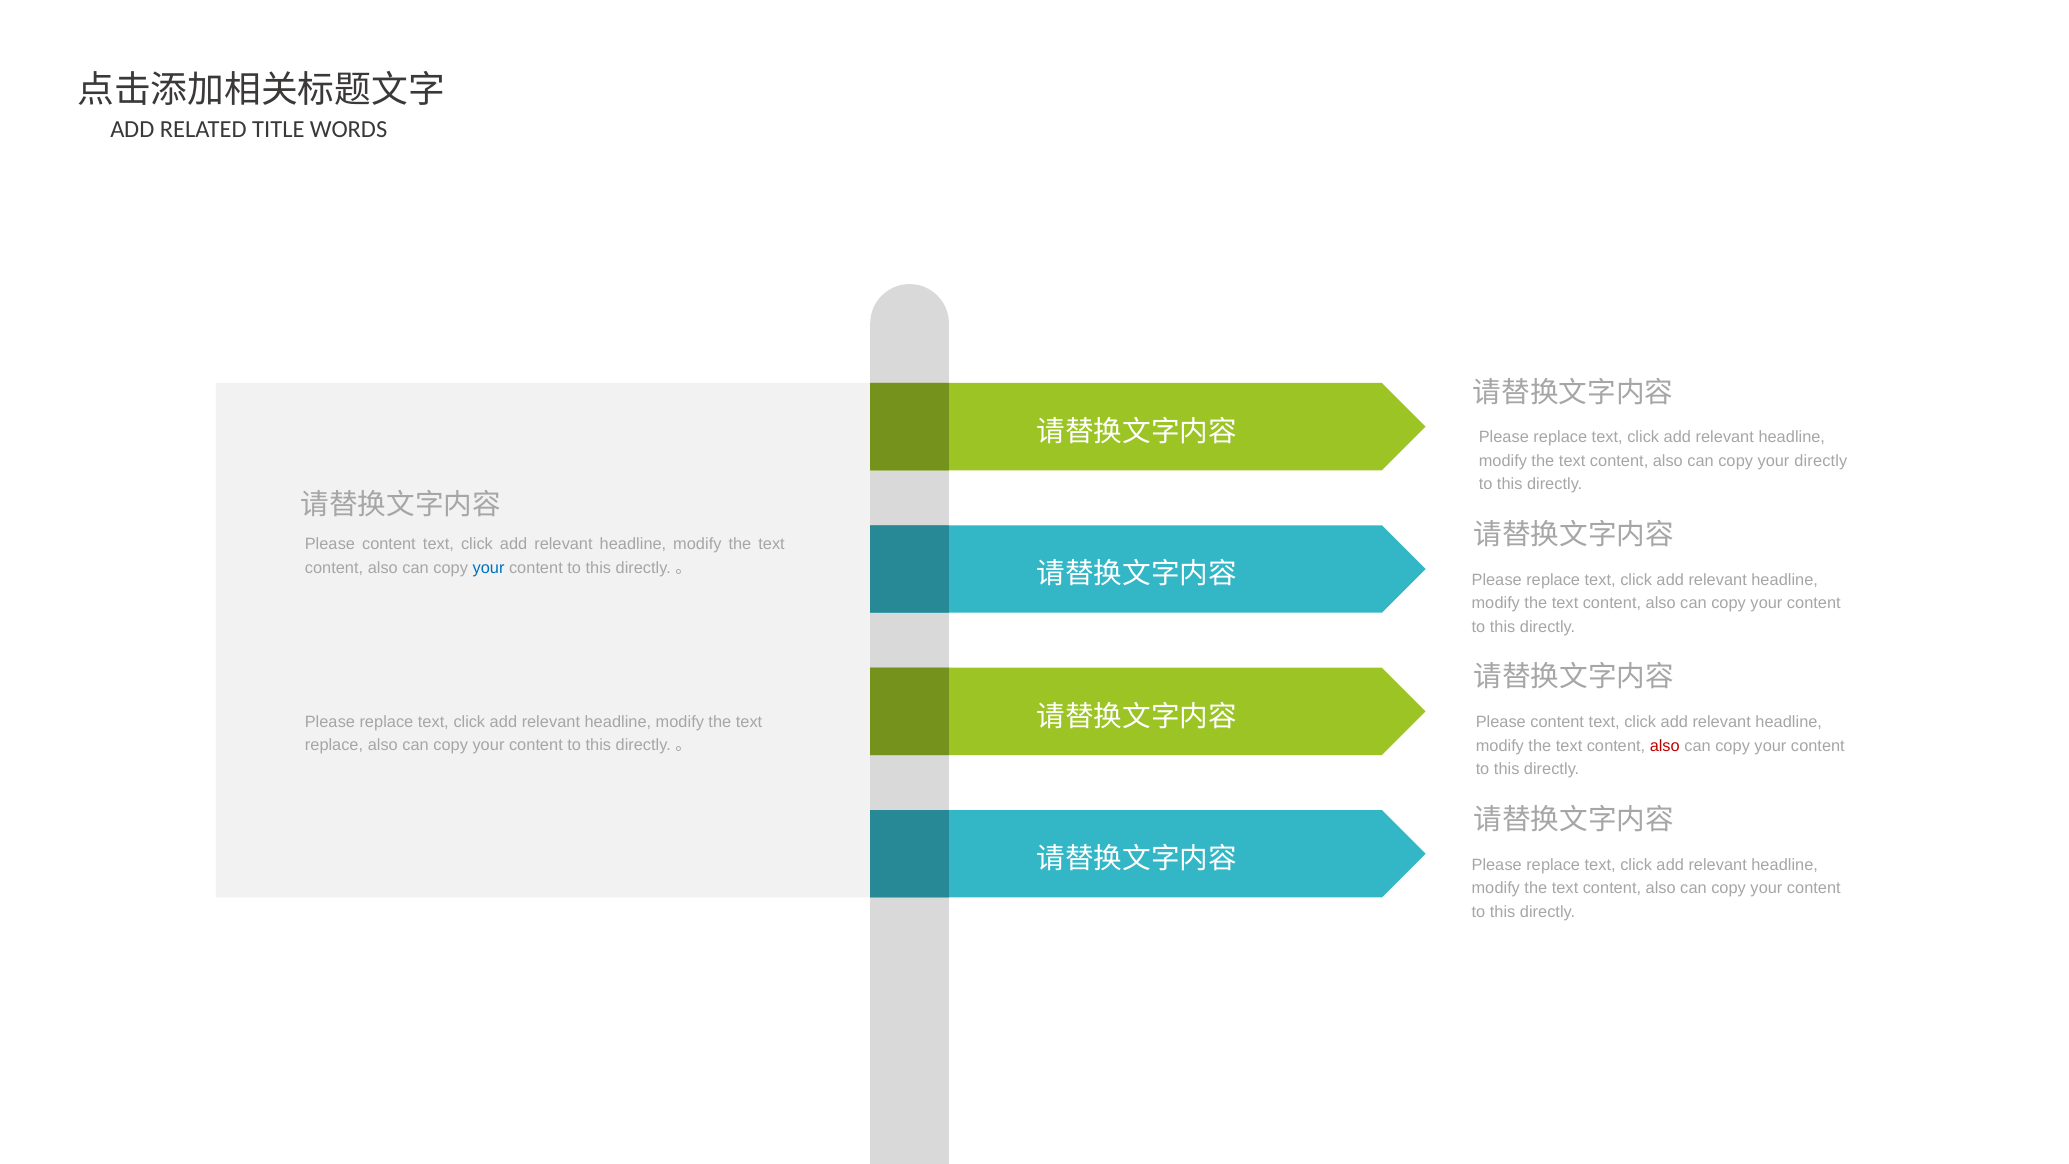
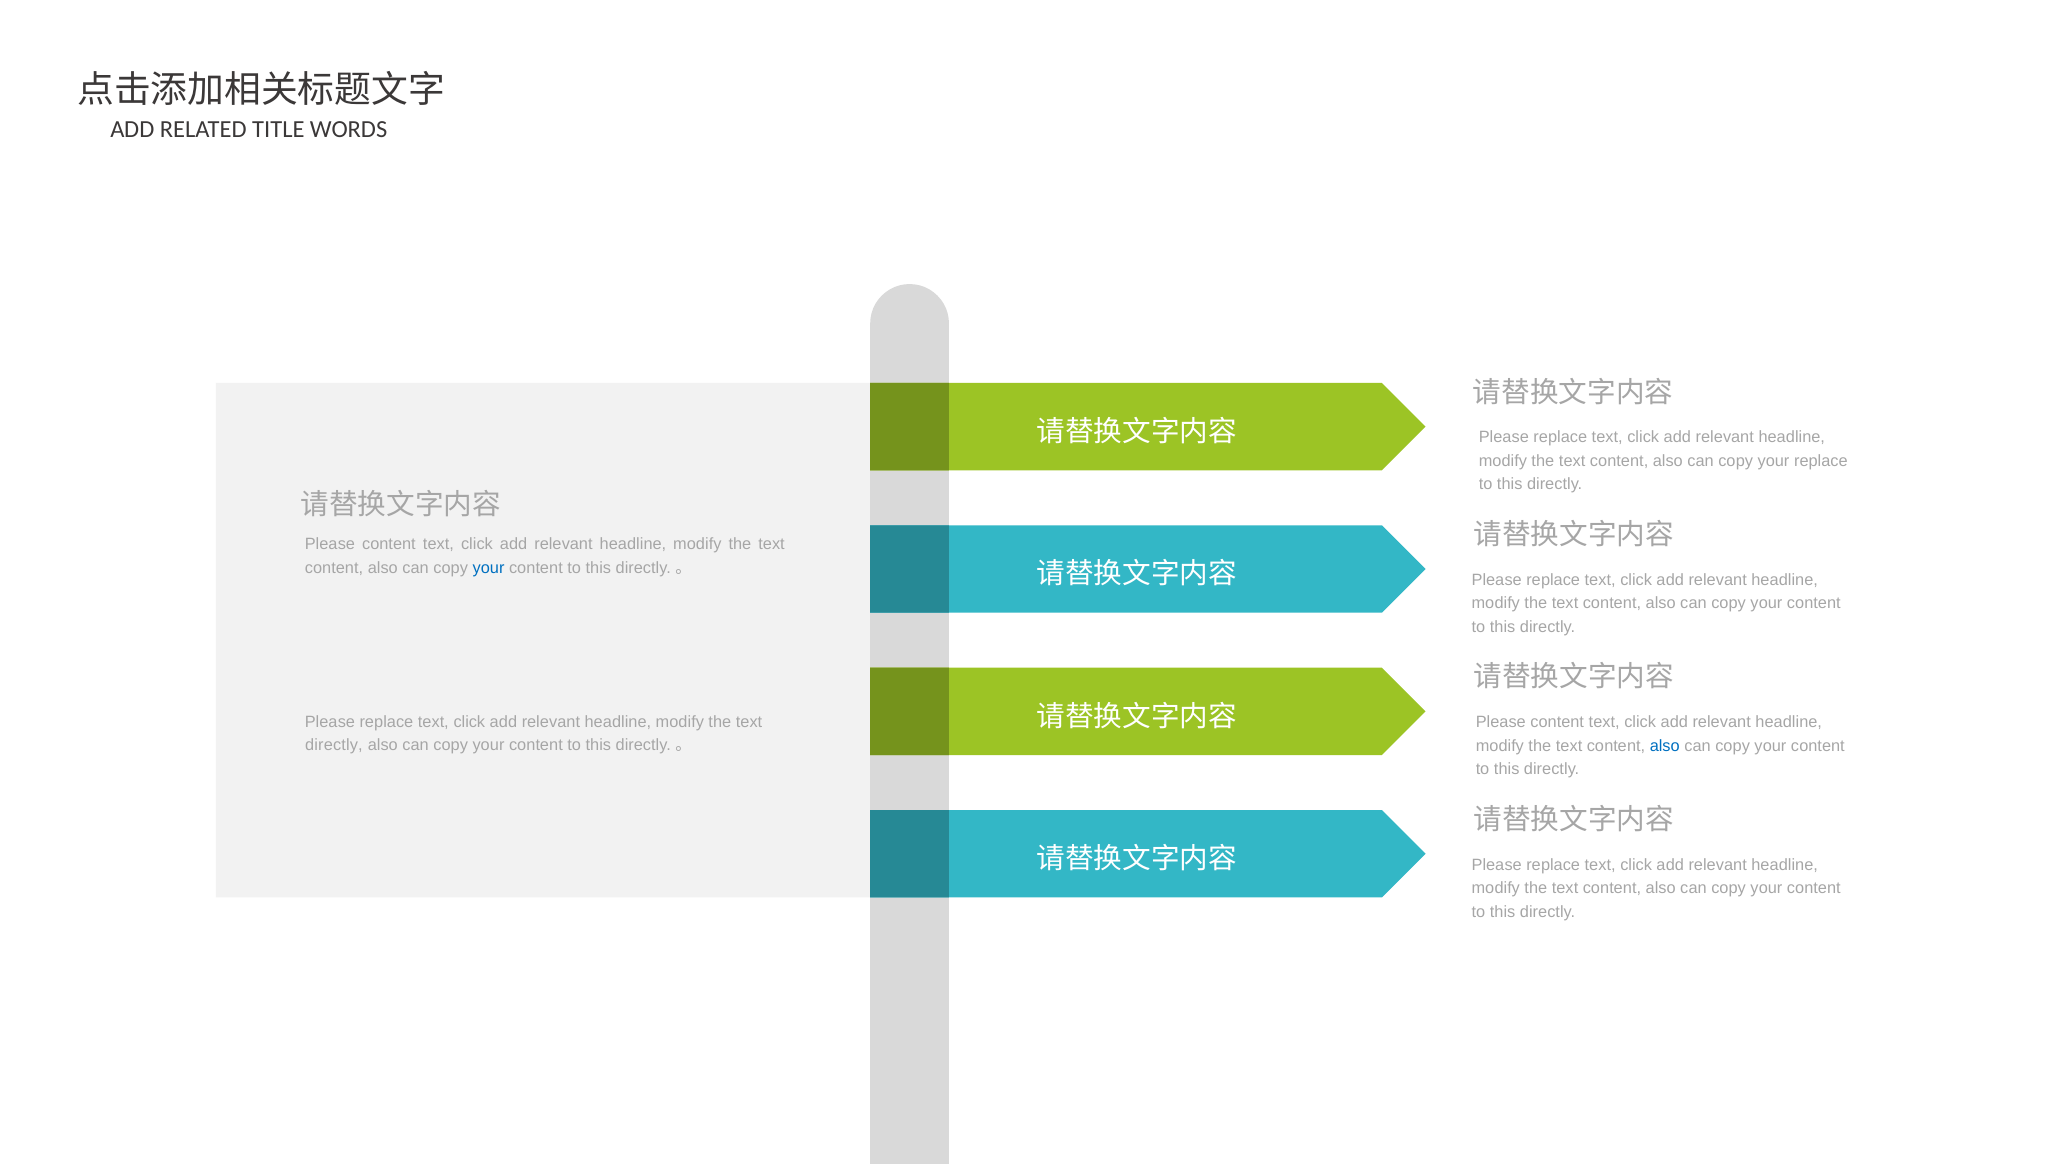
your directly: directly -> replace
replace at (334, 745): replace -> directly
also at (1665, 746) colour: red -> blue
